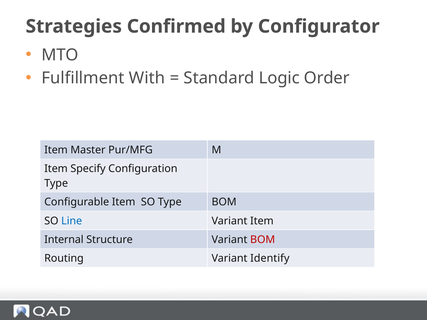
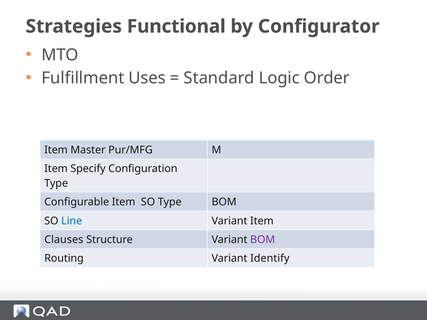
Confirmed: Confirmed -> Functional
With: With -> Uses
Internal: Internal -> Clauses
BOM at (263, 240) colour: red -> purple
